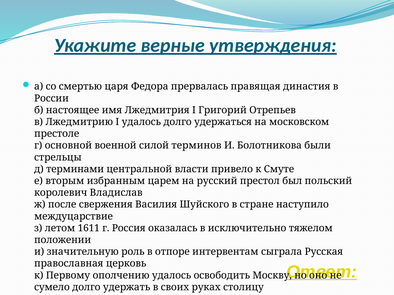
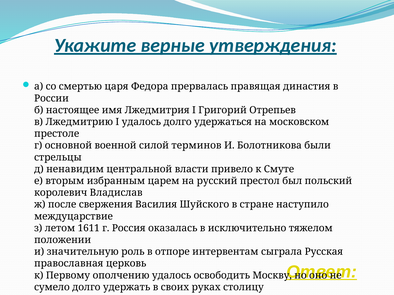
терминами: терминами -> ненавидим
